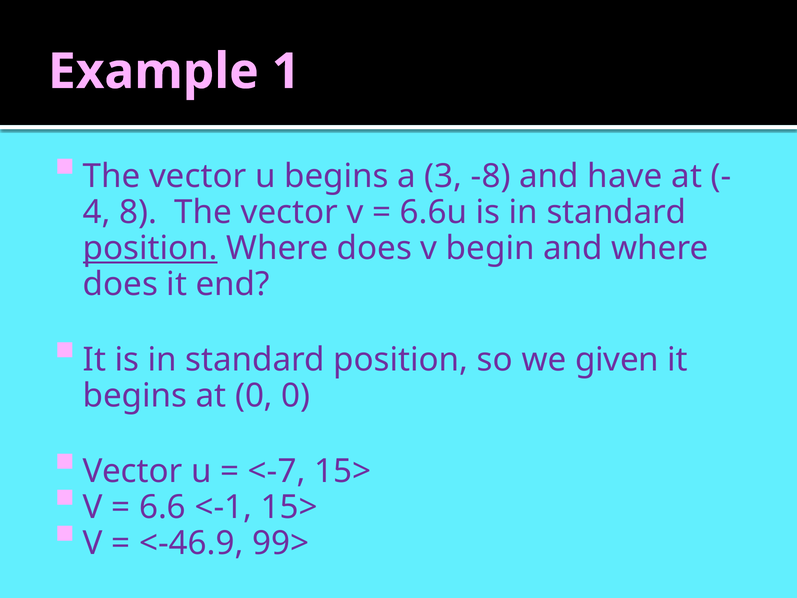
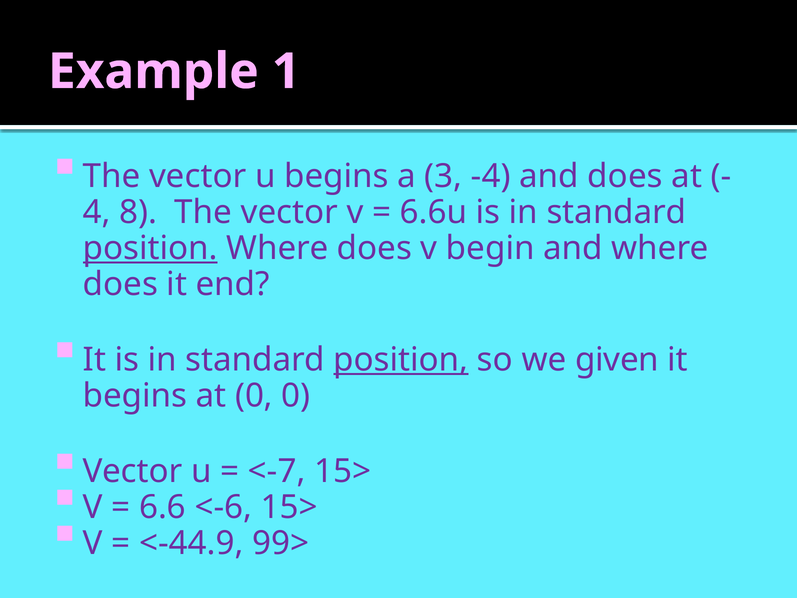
-8: -8 -> -4
and have: have -> does
position at (401, 360) underline: none -> present
<-1: <-1 -> <-6
<-46.9: <-46.9 -> <-44.9
